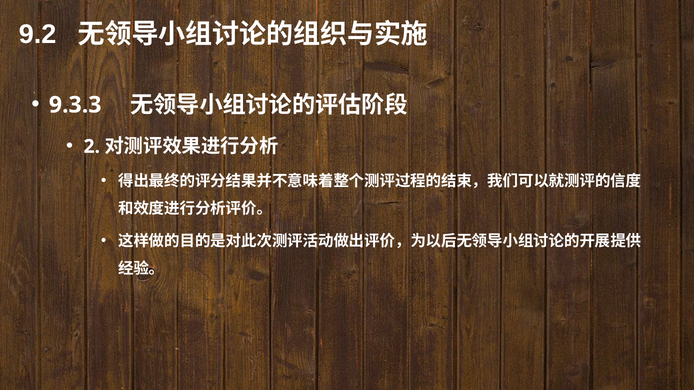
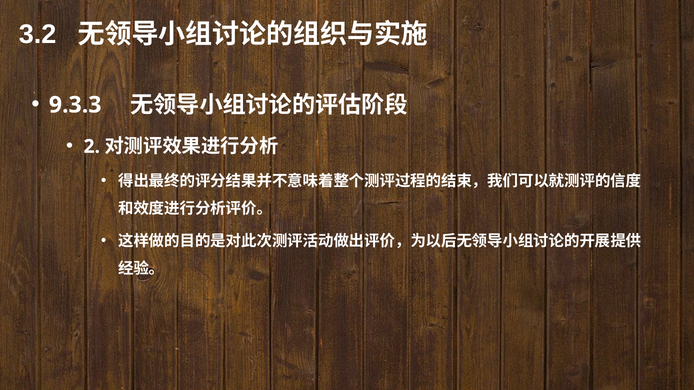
9.2: 9.2 -> 3.2
